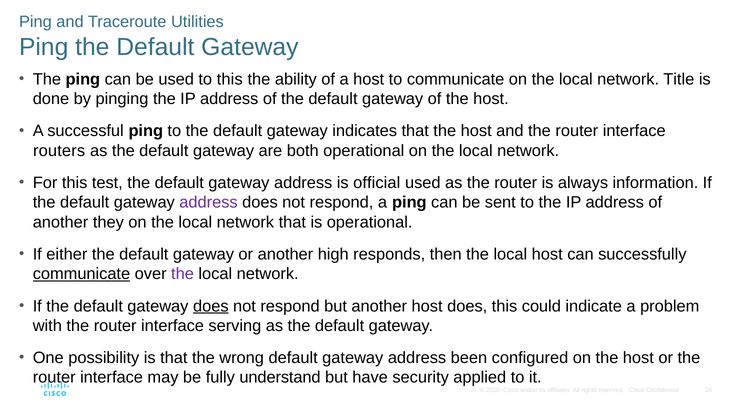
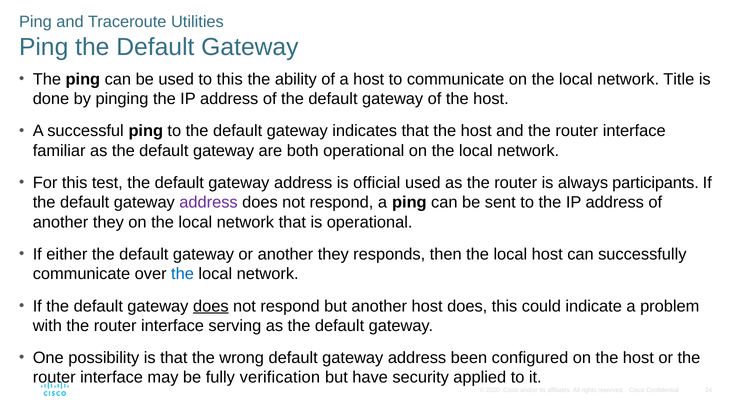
routers: routers -> familiar
information: information -> participants
or another high: high -> they
communicate at (81, 274) underline: present -> none
the at (183, 274) colour: purple -> blue
understand: understand -> verification
